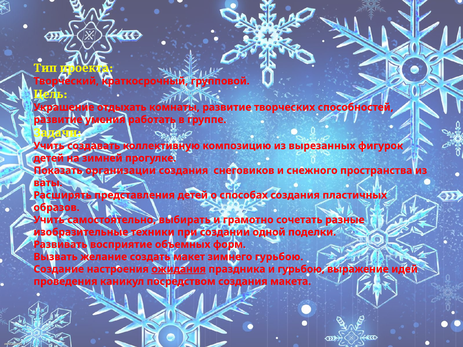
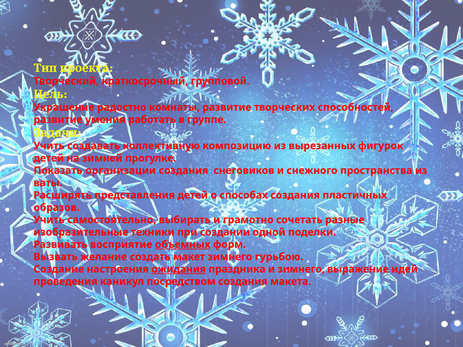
отдыхать: отдыхать -> радостно
объемных underline: none -> present
и гурьбою: гурьбою -> зимнего
